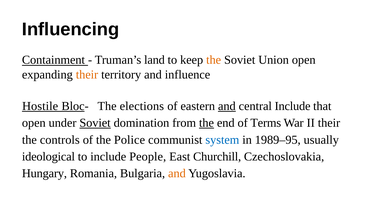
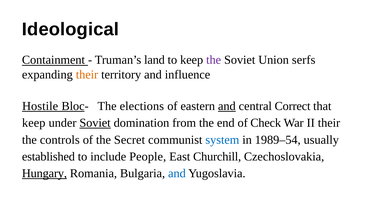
Influencing: Influencing -> Ideological
the at (214, 60) colour: orange -> purple
Union open: open -> serfs
central Include: Include -> Correct
open at (34, 123): open -> keep
the at (206, 123) underline: present -> none
Terms: Terms -> Check
Police: Police -> Secret
1989–95: 1989–95 -> 1989–54
ideological: ideological -> established
Hungary underline: none -> present
and at (177, 173) colour: orange -> blue
